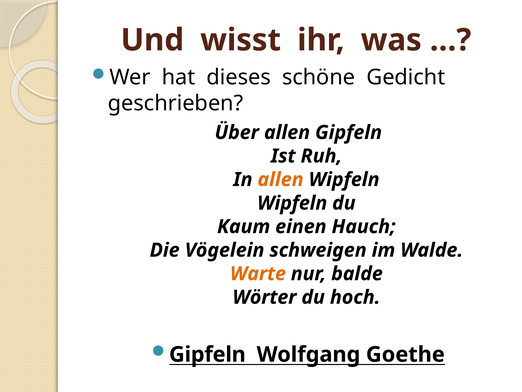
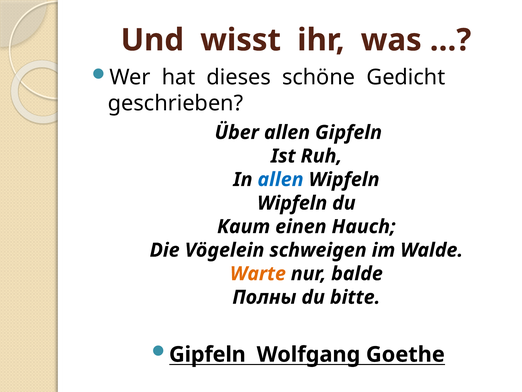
allen at (281, 179) colour: orange -> blue
Wörter: Wörter -> Полны
hoch: hoch -> bitte
